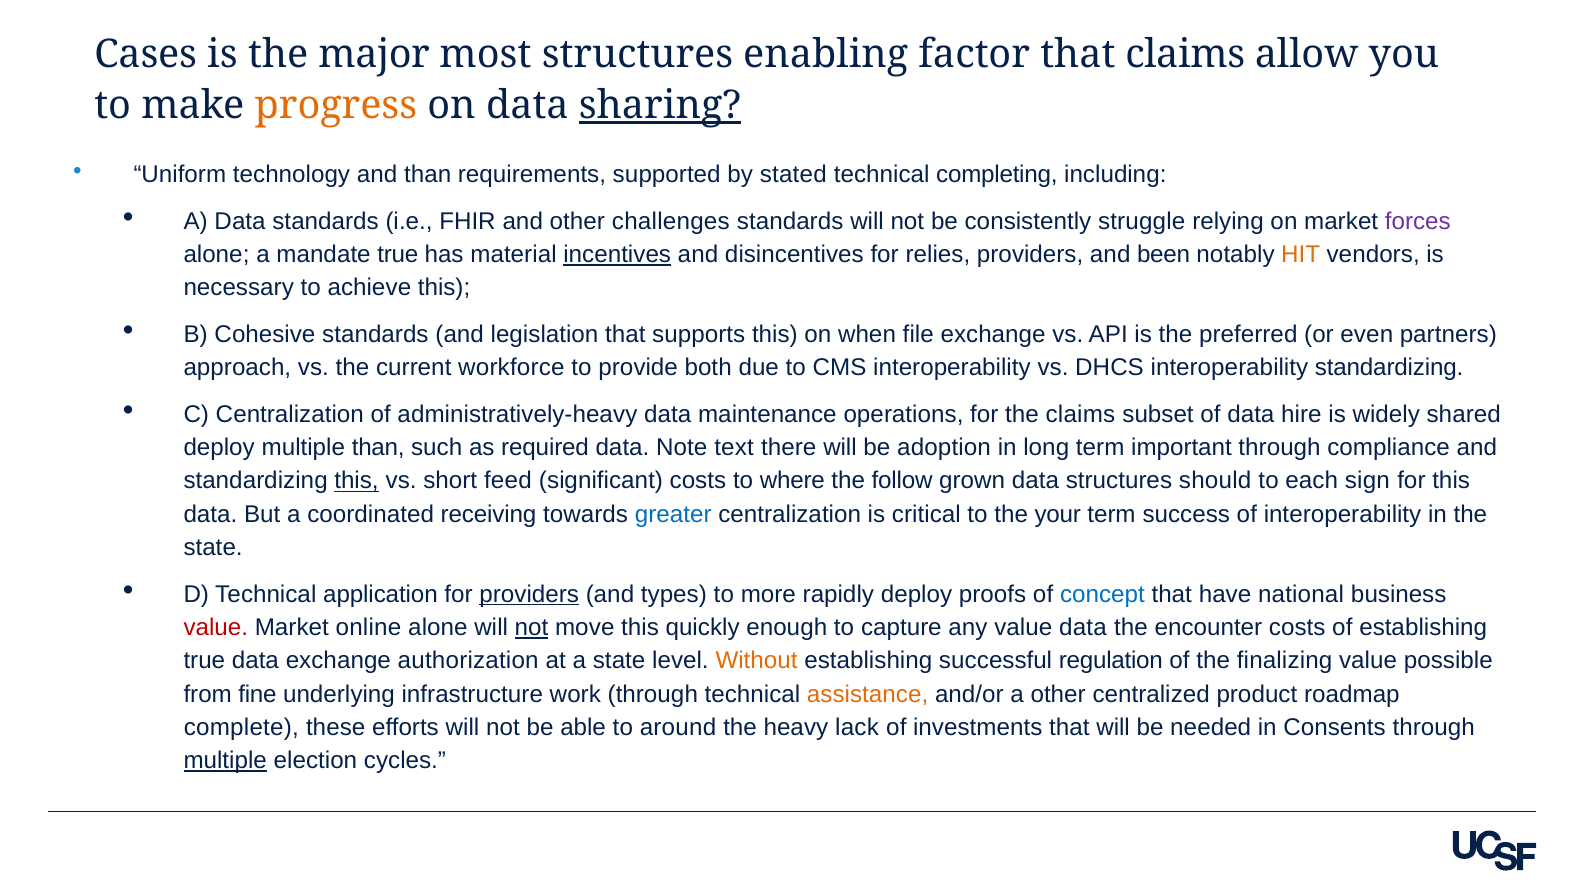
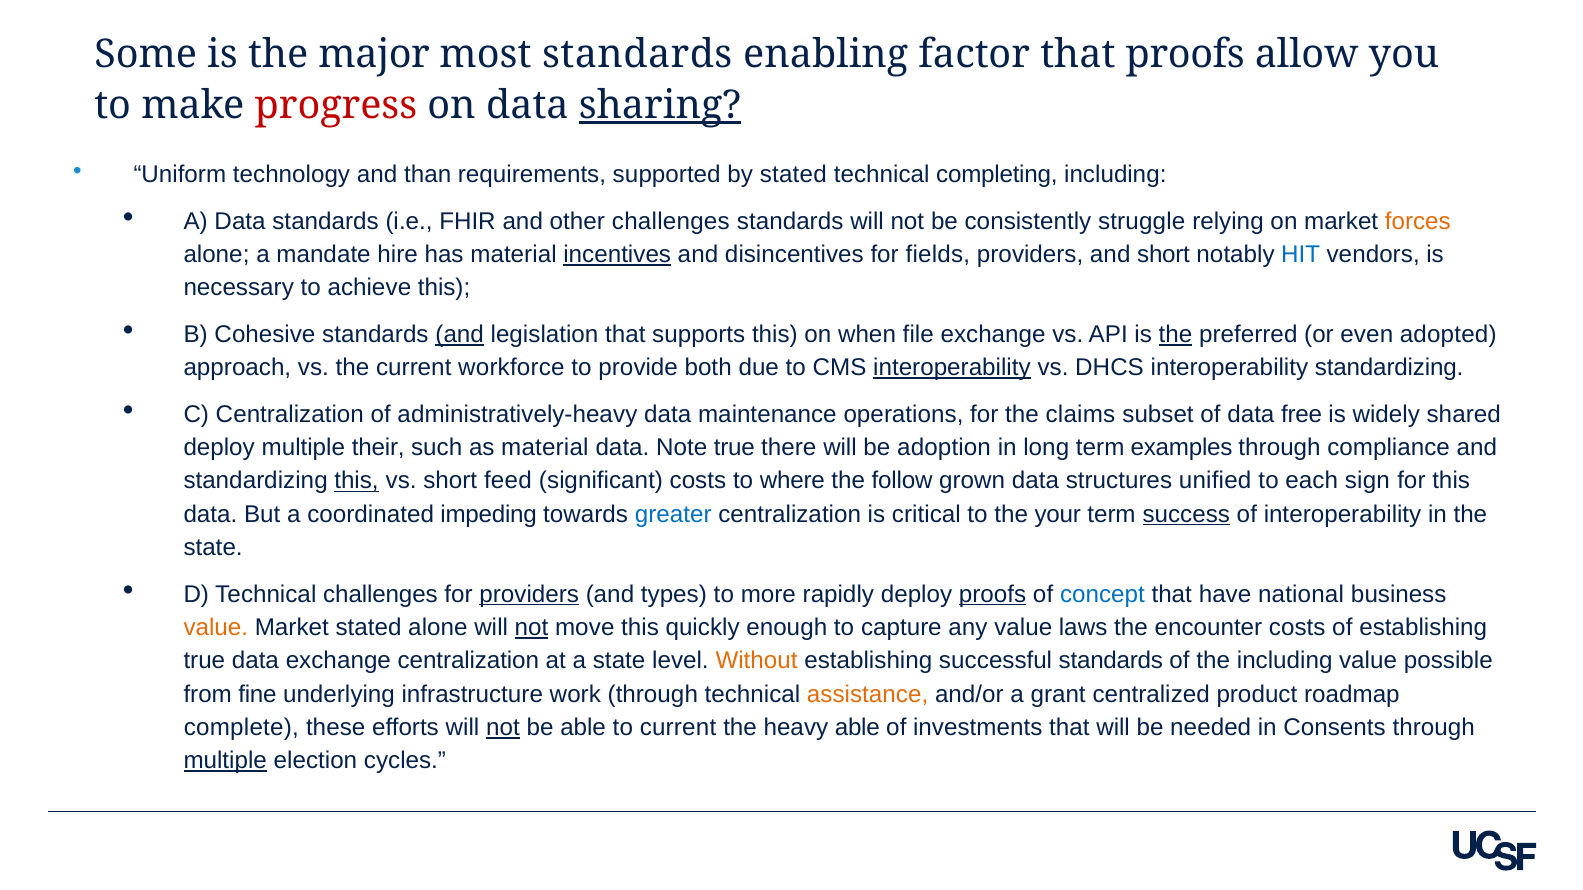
Cases: Cases -> Some
most structures: structures -> standards
that claims: claims -> proofs
progress colour: orange -> red
forces colour: purple -> orange
mandate true: true -> hire
relies: relies -> fields
and been: been -> short
HIT colour: orange -> blue
and at (460, 335) underline: none -> present
the at (1176, 335) underline: none -> present
partners: partners -> adopted
interoperability at (952, 368) underline: none -> present
hire: hire -> free
multiple than: than -> their
as required: required -> material
Note text: text -> true
important: important -> examples
should: should -> unified
receiving: receiving -> impeding
success underline: none -> present
Technical application: application -> challenges
proofs at (993, 594) underline: none -> present
value at (216, 628) colour: red -> orange
Market online: online -> stated
value data: data -> laws
exchange authorization: authorization -> centralization
successful regulation: regulation -> standards
the finalizing: finalizing -> including
a other: other -> grant
not at (503, 728) underline: none -> present
to around: around -> current
heavy lack: lack -> able
